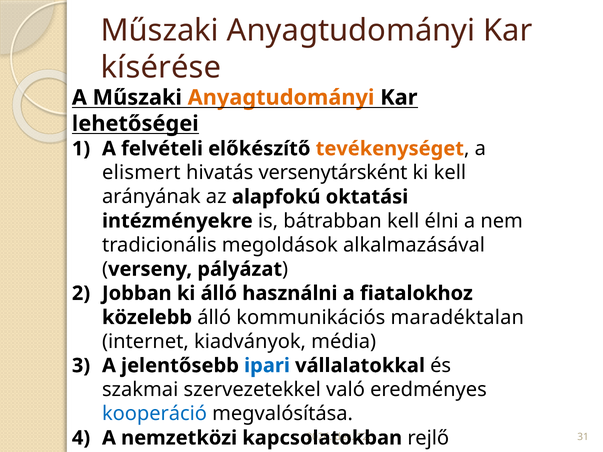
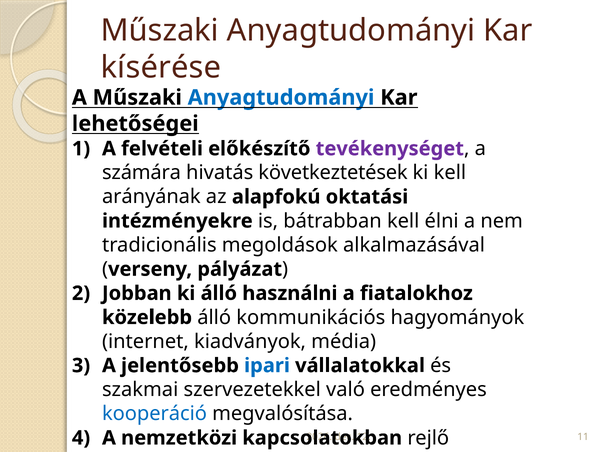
Anyagtudományi at (281, 98) colour: orange -> blue
tevékenységet colour: orange -> purple
elismert: elismert -> számára
versenytársként: versenytársként -> következtetések
maradéktalan: maradéktalan -> hagyományok
31: 31 -> 11
